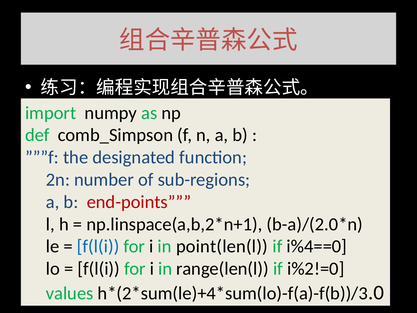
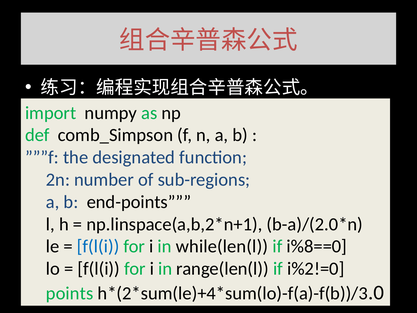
end-points colour: red -> black
point(len(l: point(len(l -> while(len(l
i%4==0: i%4==0 -> i%8==0
values: values -> points
